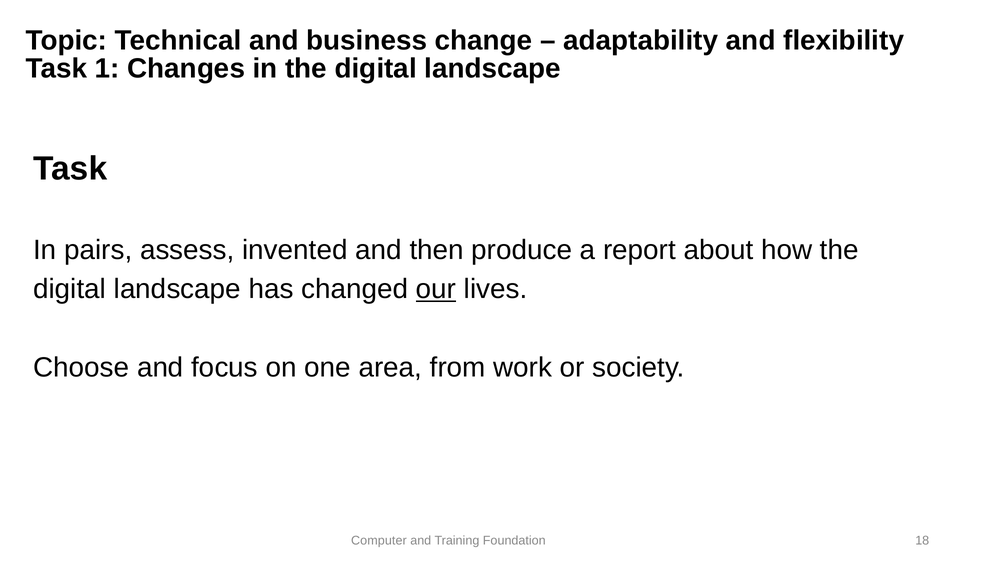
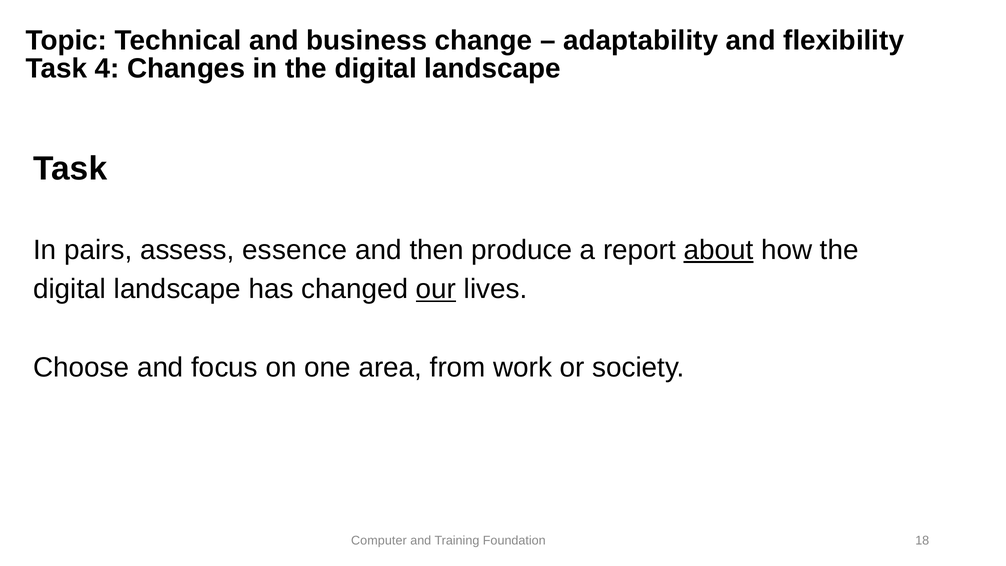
1: 1 -> 4
invented: invented -> essence
about underline: none -> present
